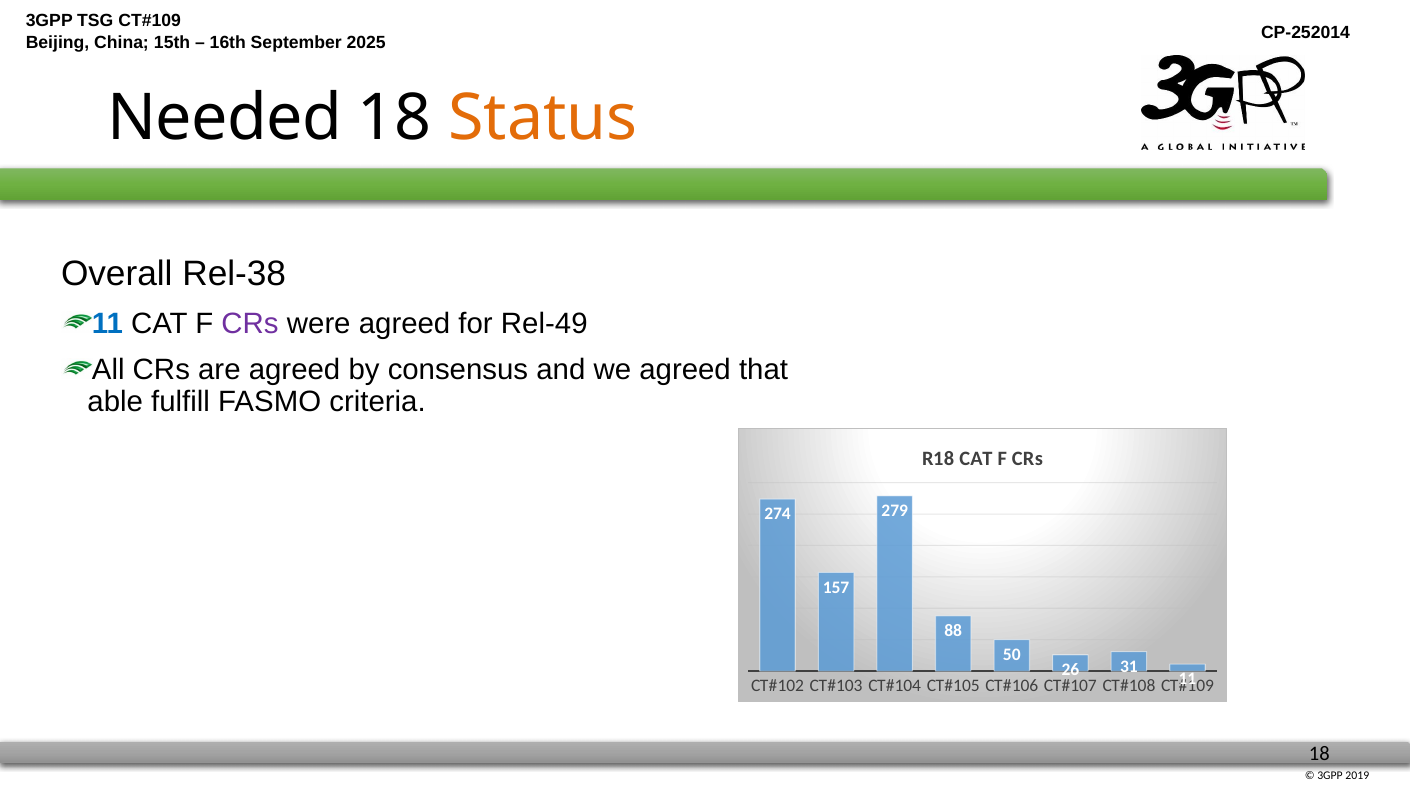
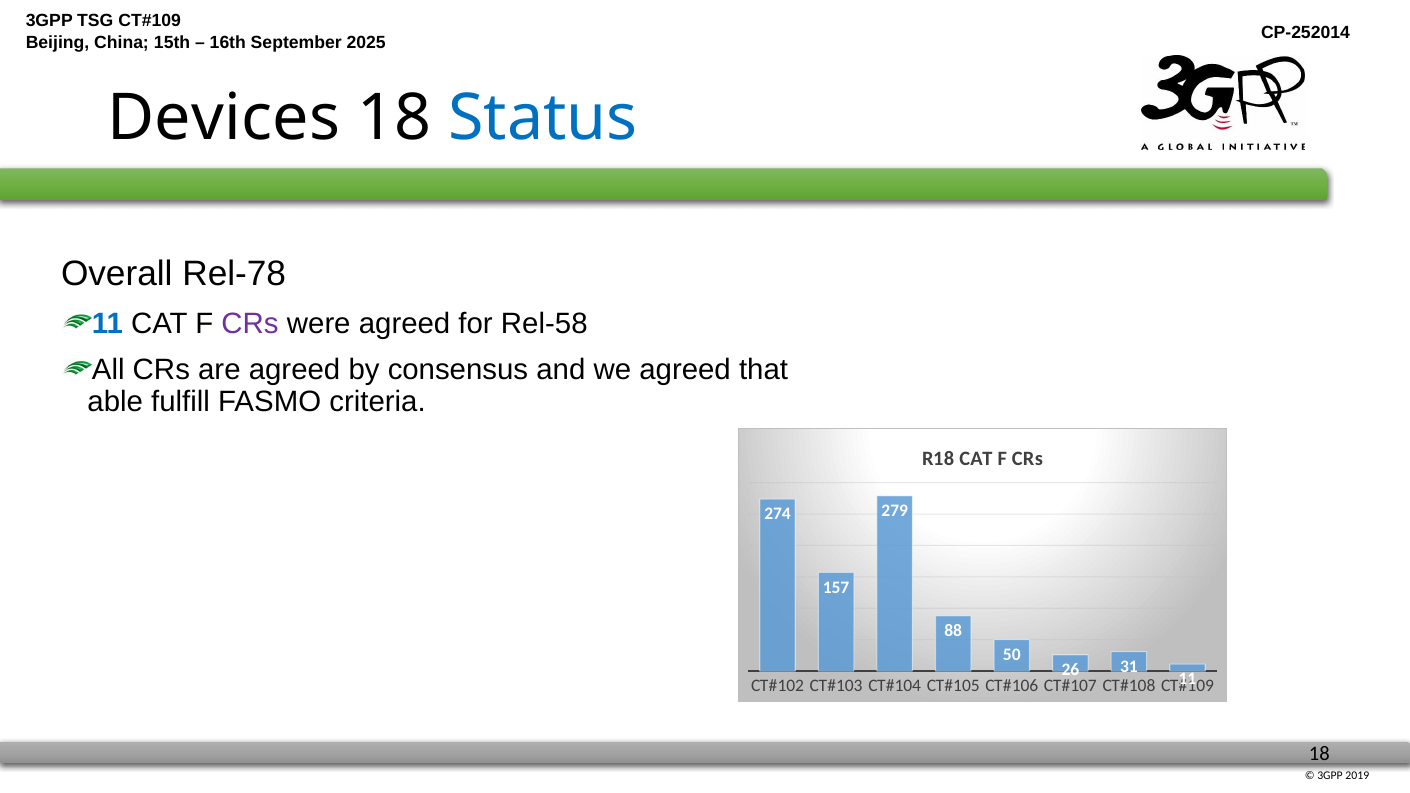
Needed: Needed -> Devices
Status colour: orange -> blue
Rel-38: Rel-38 -> Rel-78
Rel-49: Rel-49 -> Rel-58
